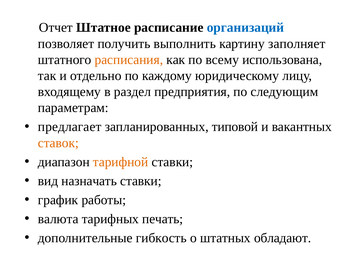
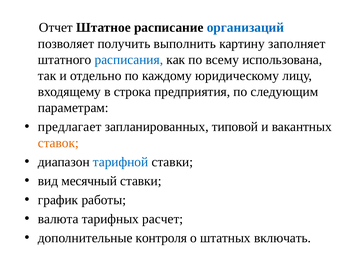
расписания colour: orange -> blue
раздел: раздел -> строка
тарифной colour: orange -> blue
назначать: назначать -> месячный
печать: печать -> расчет
гибкость: гибкость -> контроля
обладают: обладают -> включать
